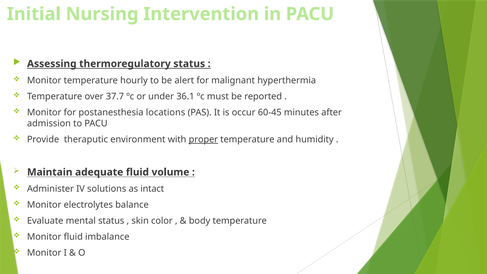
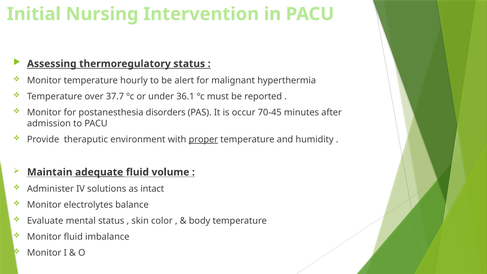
locations: locations -> disorders
60-45: 60-45 -> 70-45
adequate underline: none -> present
